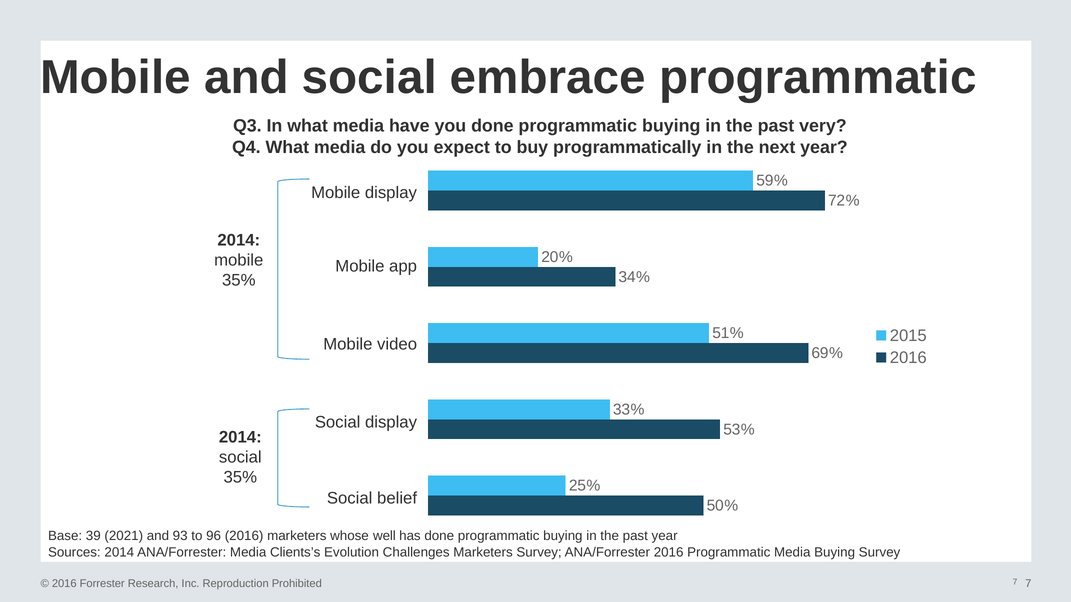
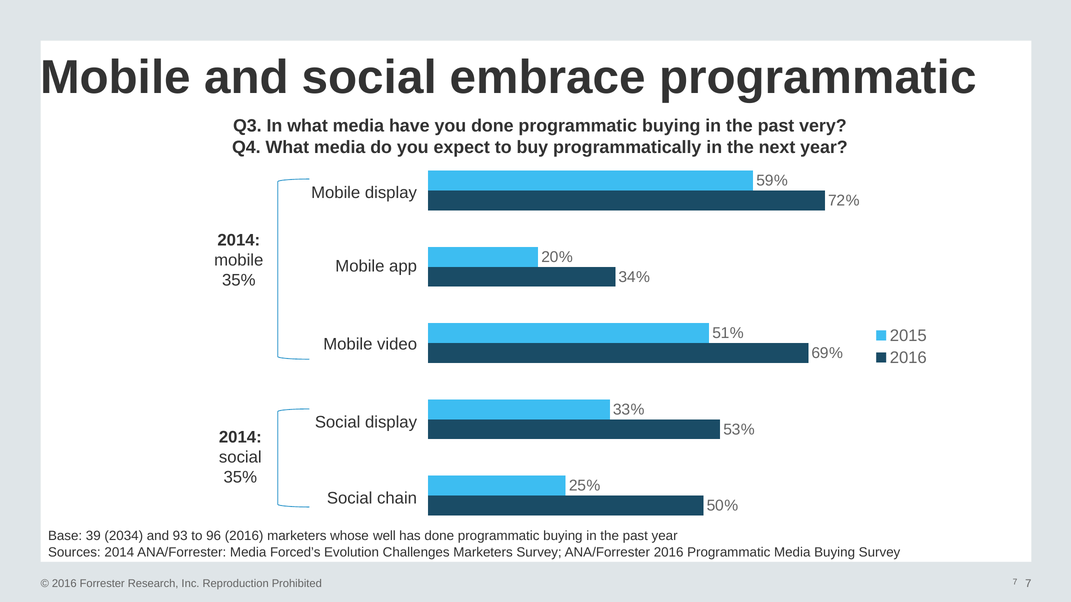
belief: belief -> chain
2021: 2021 -> 2034
Clients’s: Clients’s -> Forced’s
